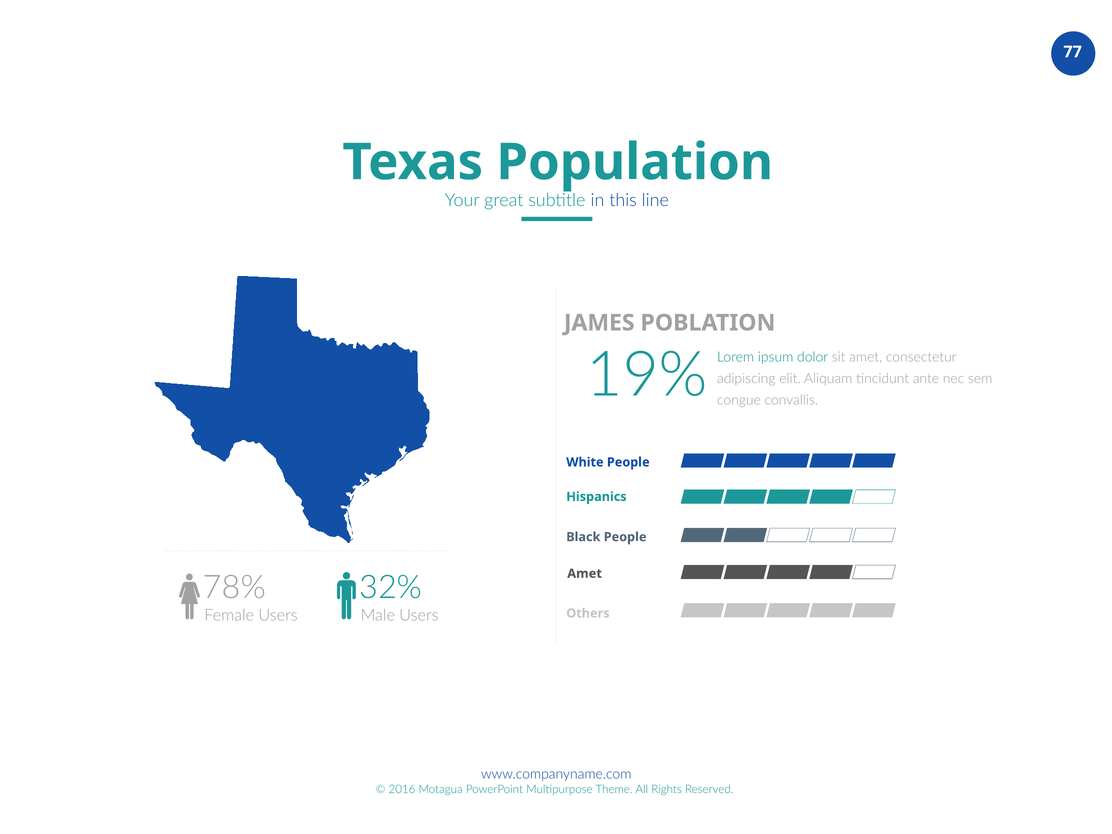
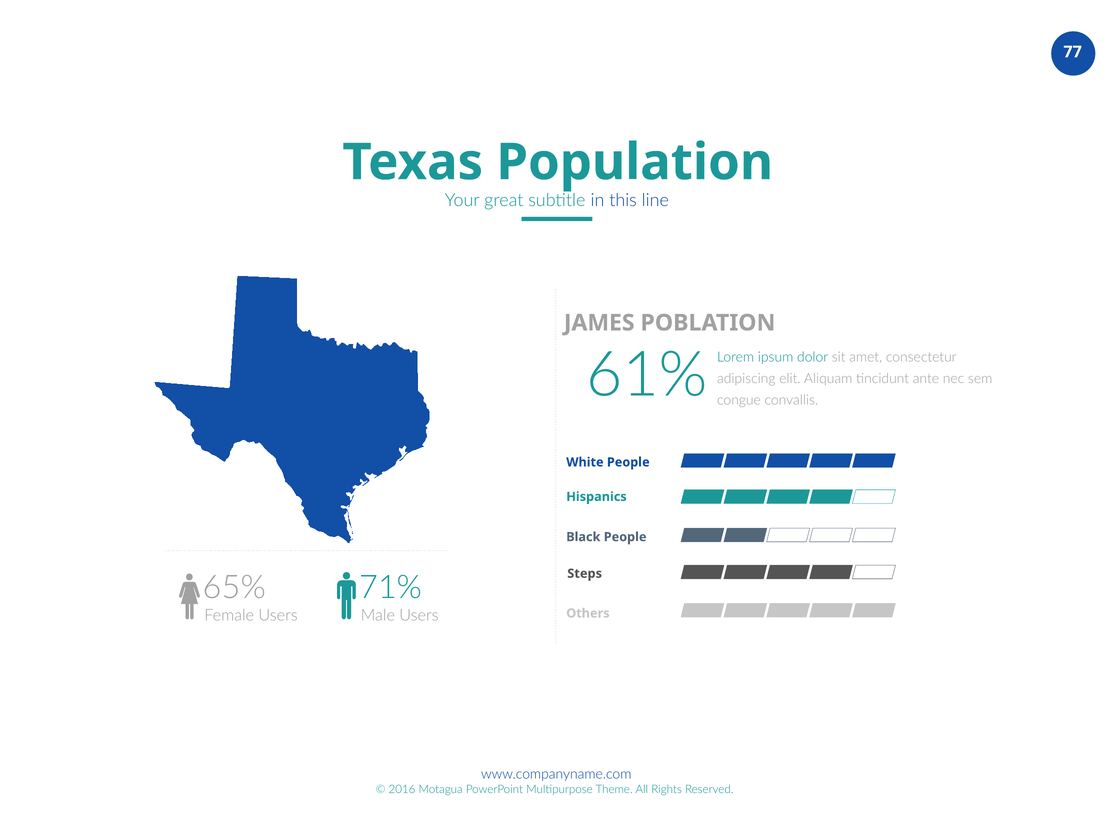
19%: 19% -> 61%
Amet at (585, 574): Amet -> Steps
78%: 78% -> 65%
32%: 32% -> 71%
